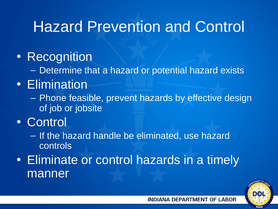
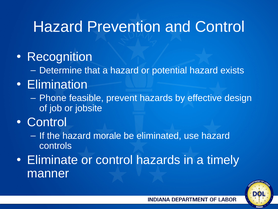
handle: handle -> morale
